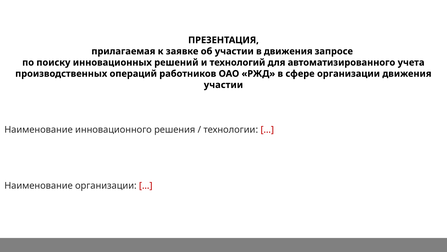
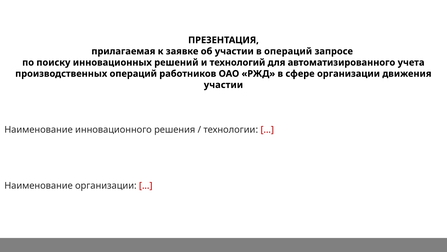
в движения: движения -> операций
